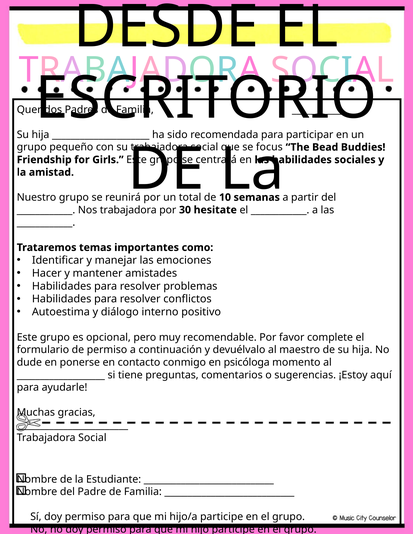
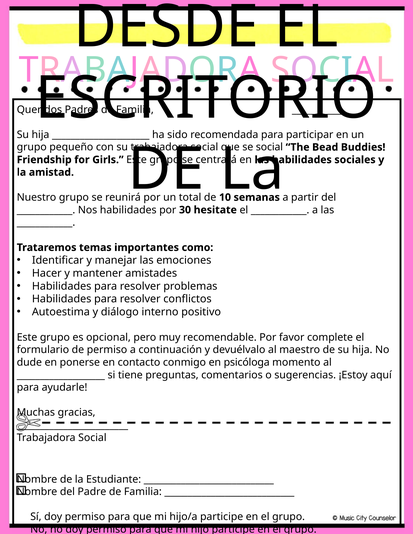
se focus: focus -> social
Nos trabajadora: trabajadora -> habilidades
